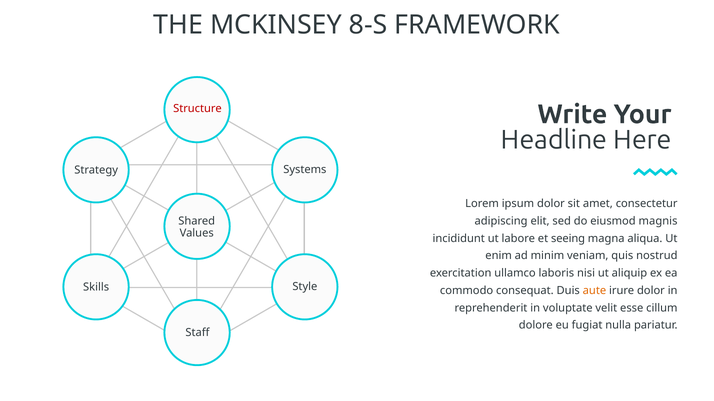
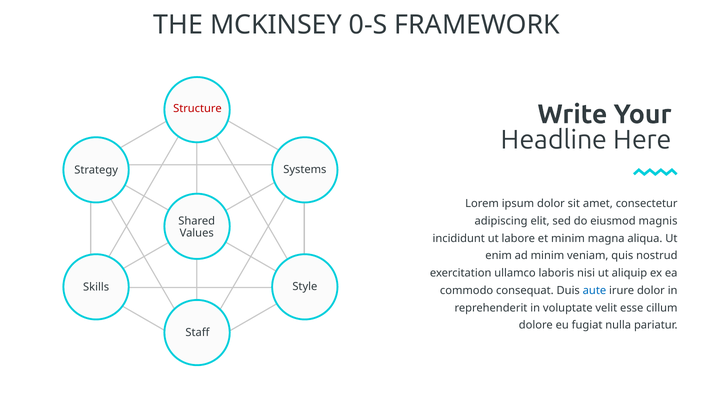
8-S: 8-S -> 0-S
et seeing: seeing -> minim
aute colour: orange -> blue
